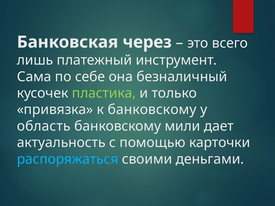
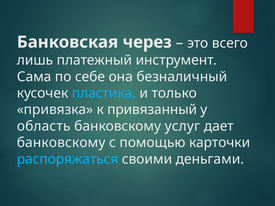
пластика colour: light green -> light blue
к банковскому: банковскому -> привязанный
мили: мили -> услуг
актуальность at (61, 143): актуальность -> банковскому
